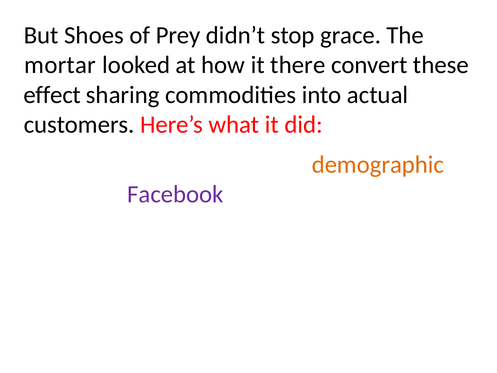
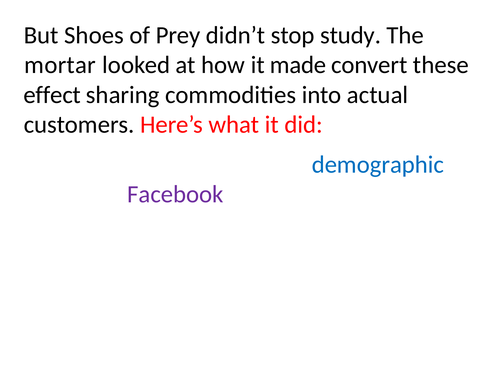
grace: grace -> study
how it there: there -> made
demographic colour: orange -> blue
